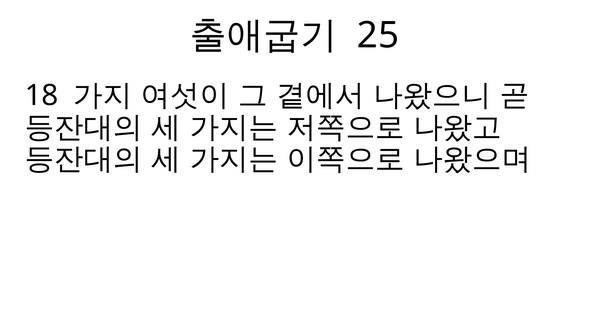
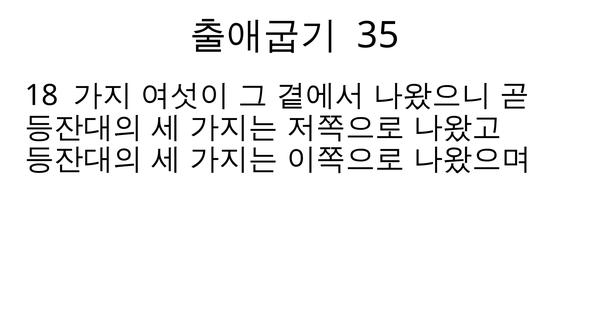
25: 25 -> 35
